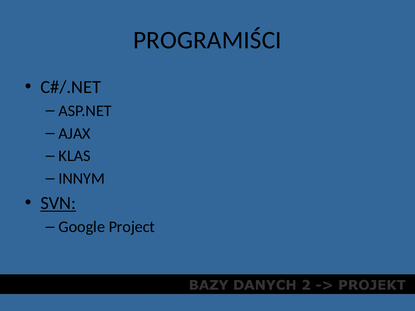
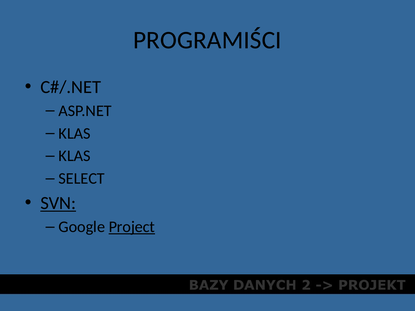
AJAX at (75, 134): AJAX -> KLAS
INNYM: INNYM -> SELECT
Project underline: none -> present
